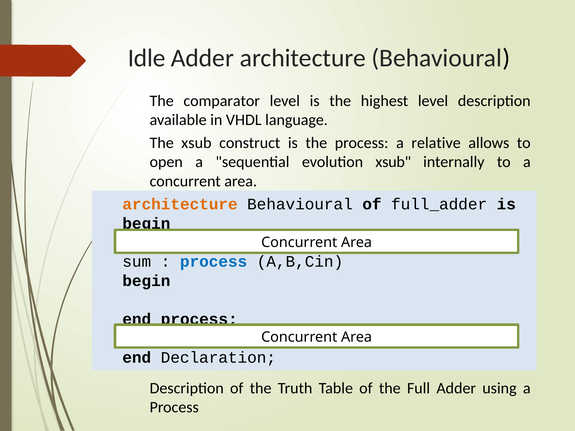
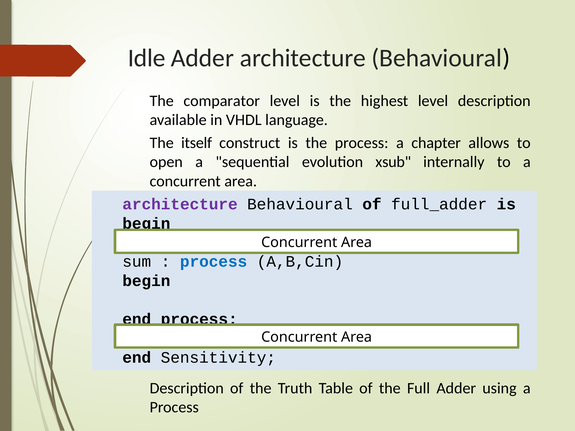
xsub at (196, 143): xsub -> itself
relative: relative -> chapter
architecture at (180, 204) colour: orange -> purple
Declaration: Declaration -> Sensitivity
